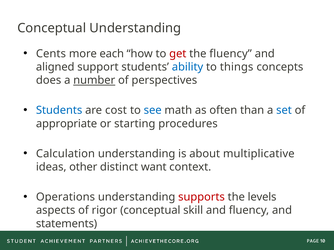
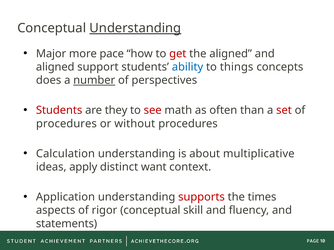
Understanding at (135, 28) underline: none -> present
Cents: Cents -> Major
each: each -> pace
the fluency: fluency -> aligned
Students at (59, 111) colour: blue -> red
cost: cost -> they
see colour: blue -> red
set colour: blue -> red
appropriate at (67, 124): appropriate -> procedures
starting: starting -> without
other: other -> apply
Operations: Operations -> Application
levels: levels -> times
